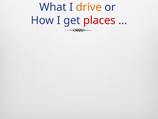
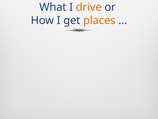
places colour: red -> orange
